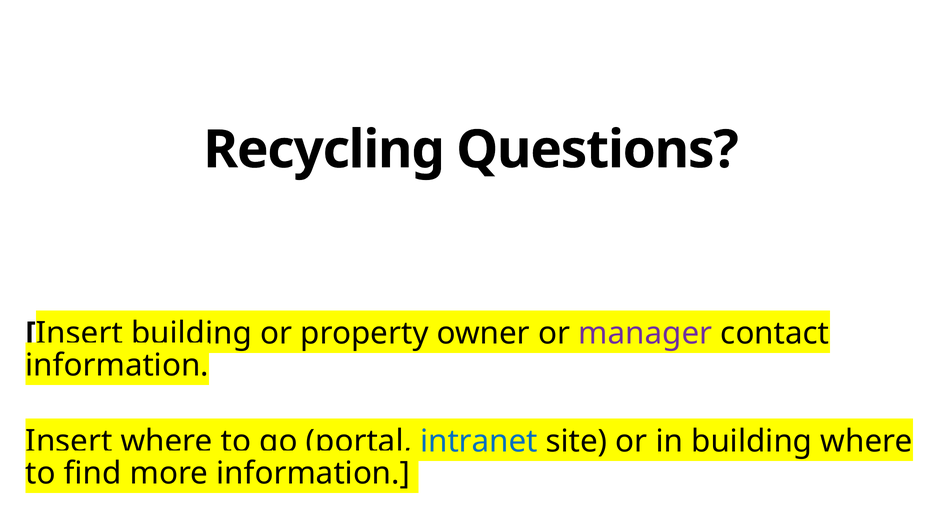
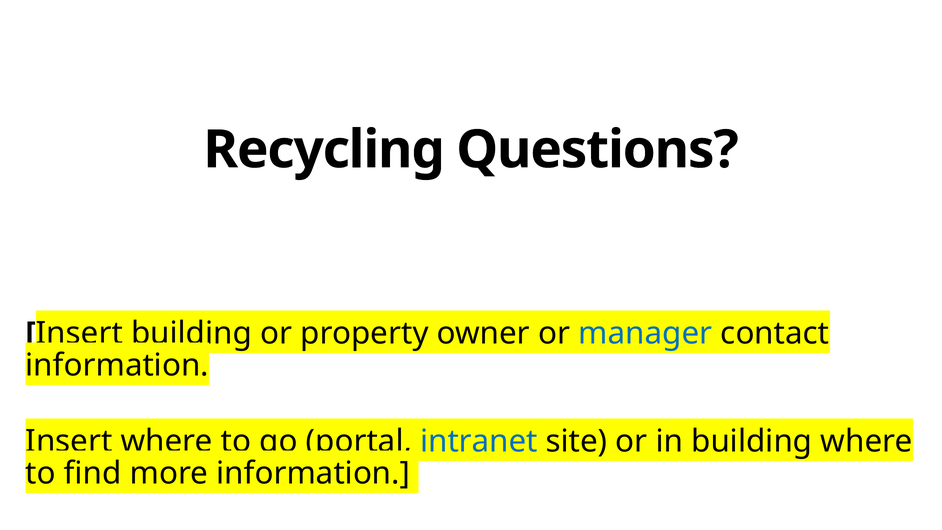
manager colour: purple -> blue
